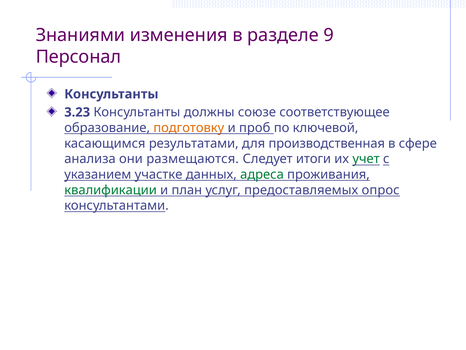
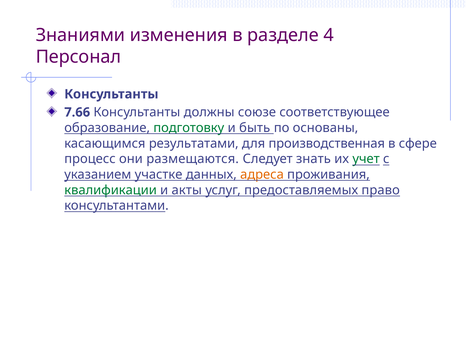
9: 9 -> 4
3.23: 3.23 -> 7.66
подготовку colour: orange -> green
проб: проб -> быть
ключевой: ключевой -> основаны
анализа: анализа -> процесс
итоги: итоги -> знать
адреса colour: green -> orange
план: план -> акты
опрос: опрос -> право
